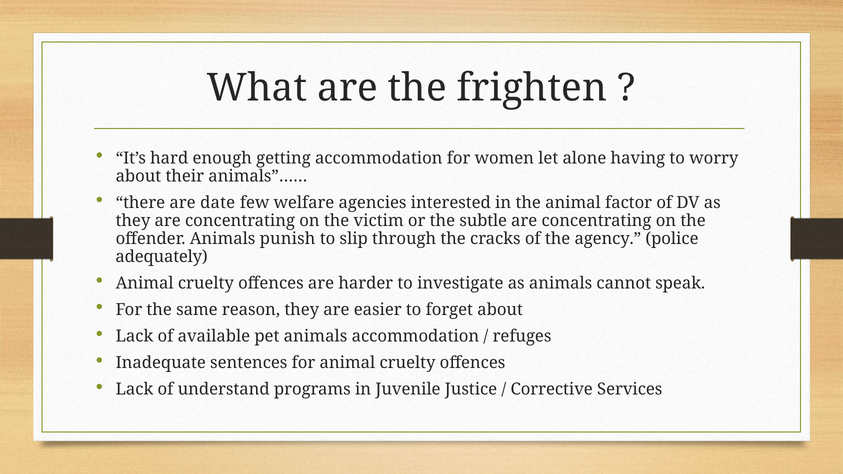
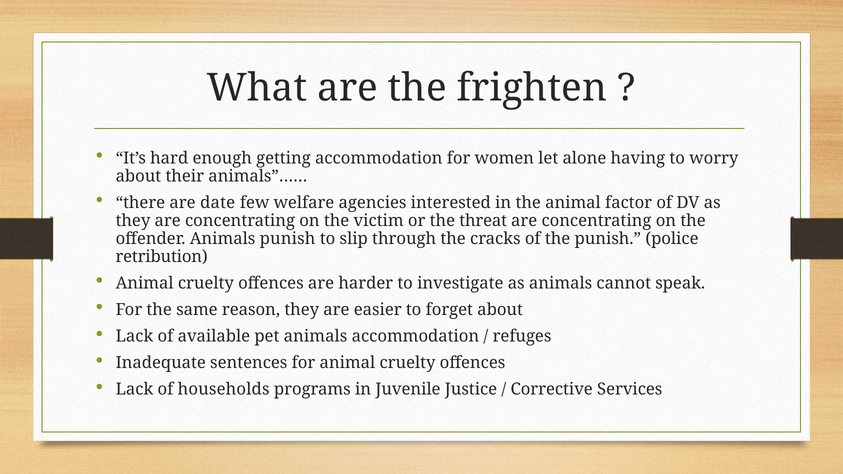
subtle: subtle -> threat
the agency: agency -> punish
adequately: adequately -> retribution
understand: understand -> households
